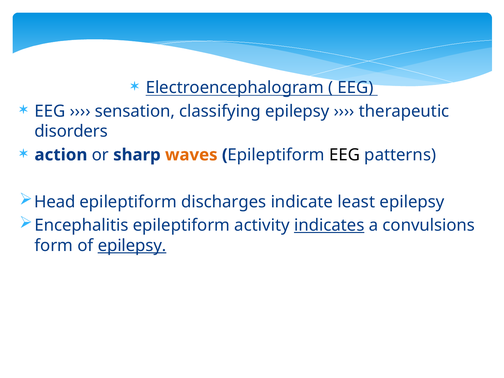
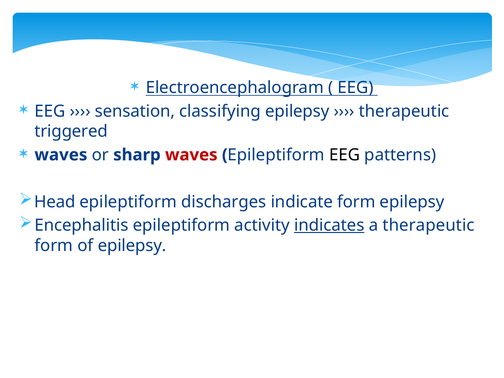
disorders: disorders -> triggered
action at (61, 155): action -> waves
waves at (191, 155) colour: orange -> red
indicate least: least -> form
a convulsions: convulsions -> therapeutic
epilepsy at (132, 246) underline: present -> none
